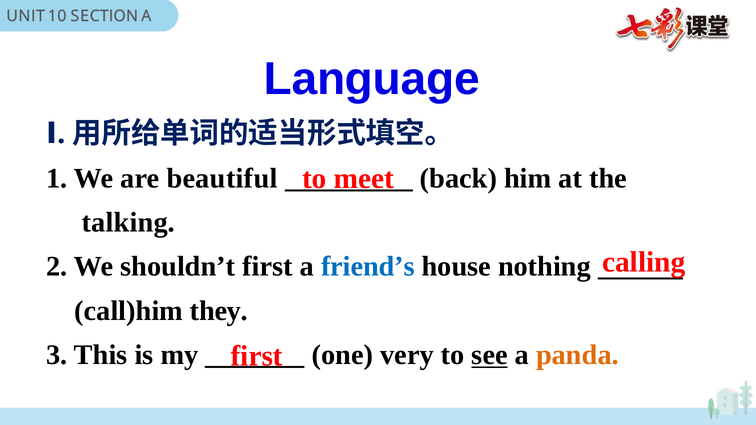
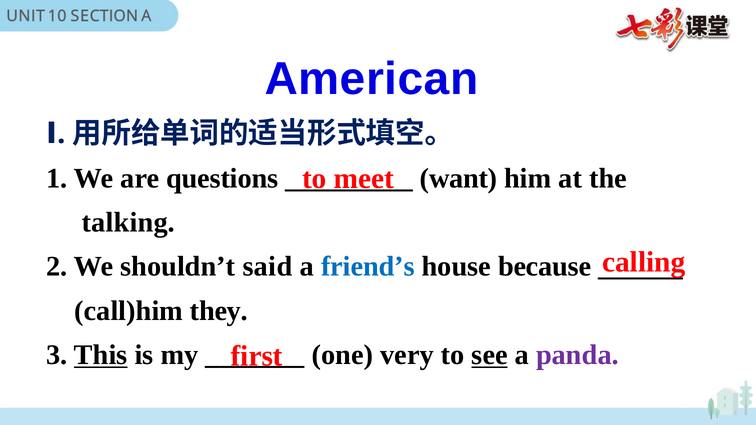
Language: Language -> American
beautiful: beautiful -> questions
back: back -> want
shouldn’t first: first -> said
nothing: nothing -> because
This underline: none -> present
panda colour: orange -> purple
